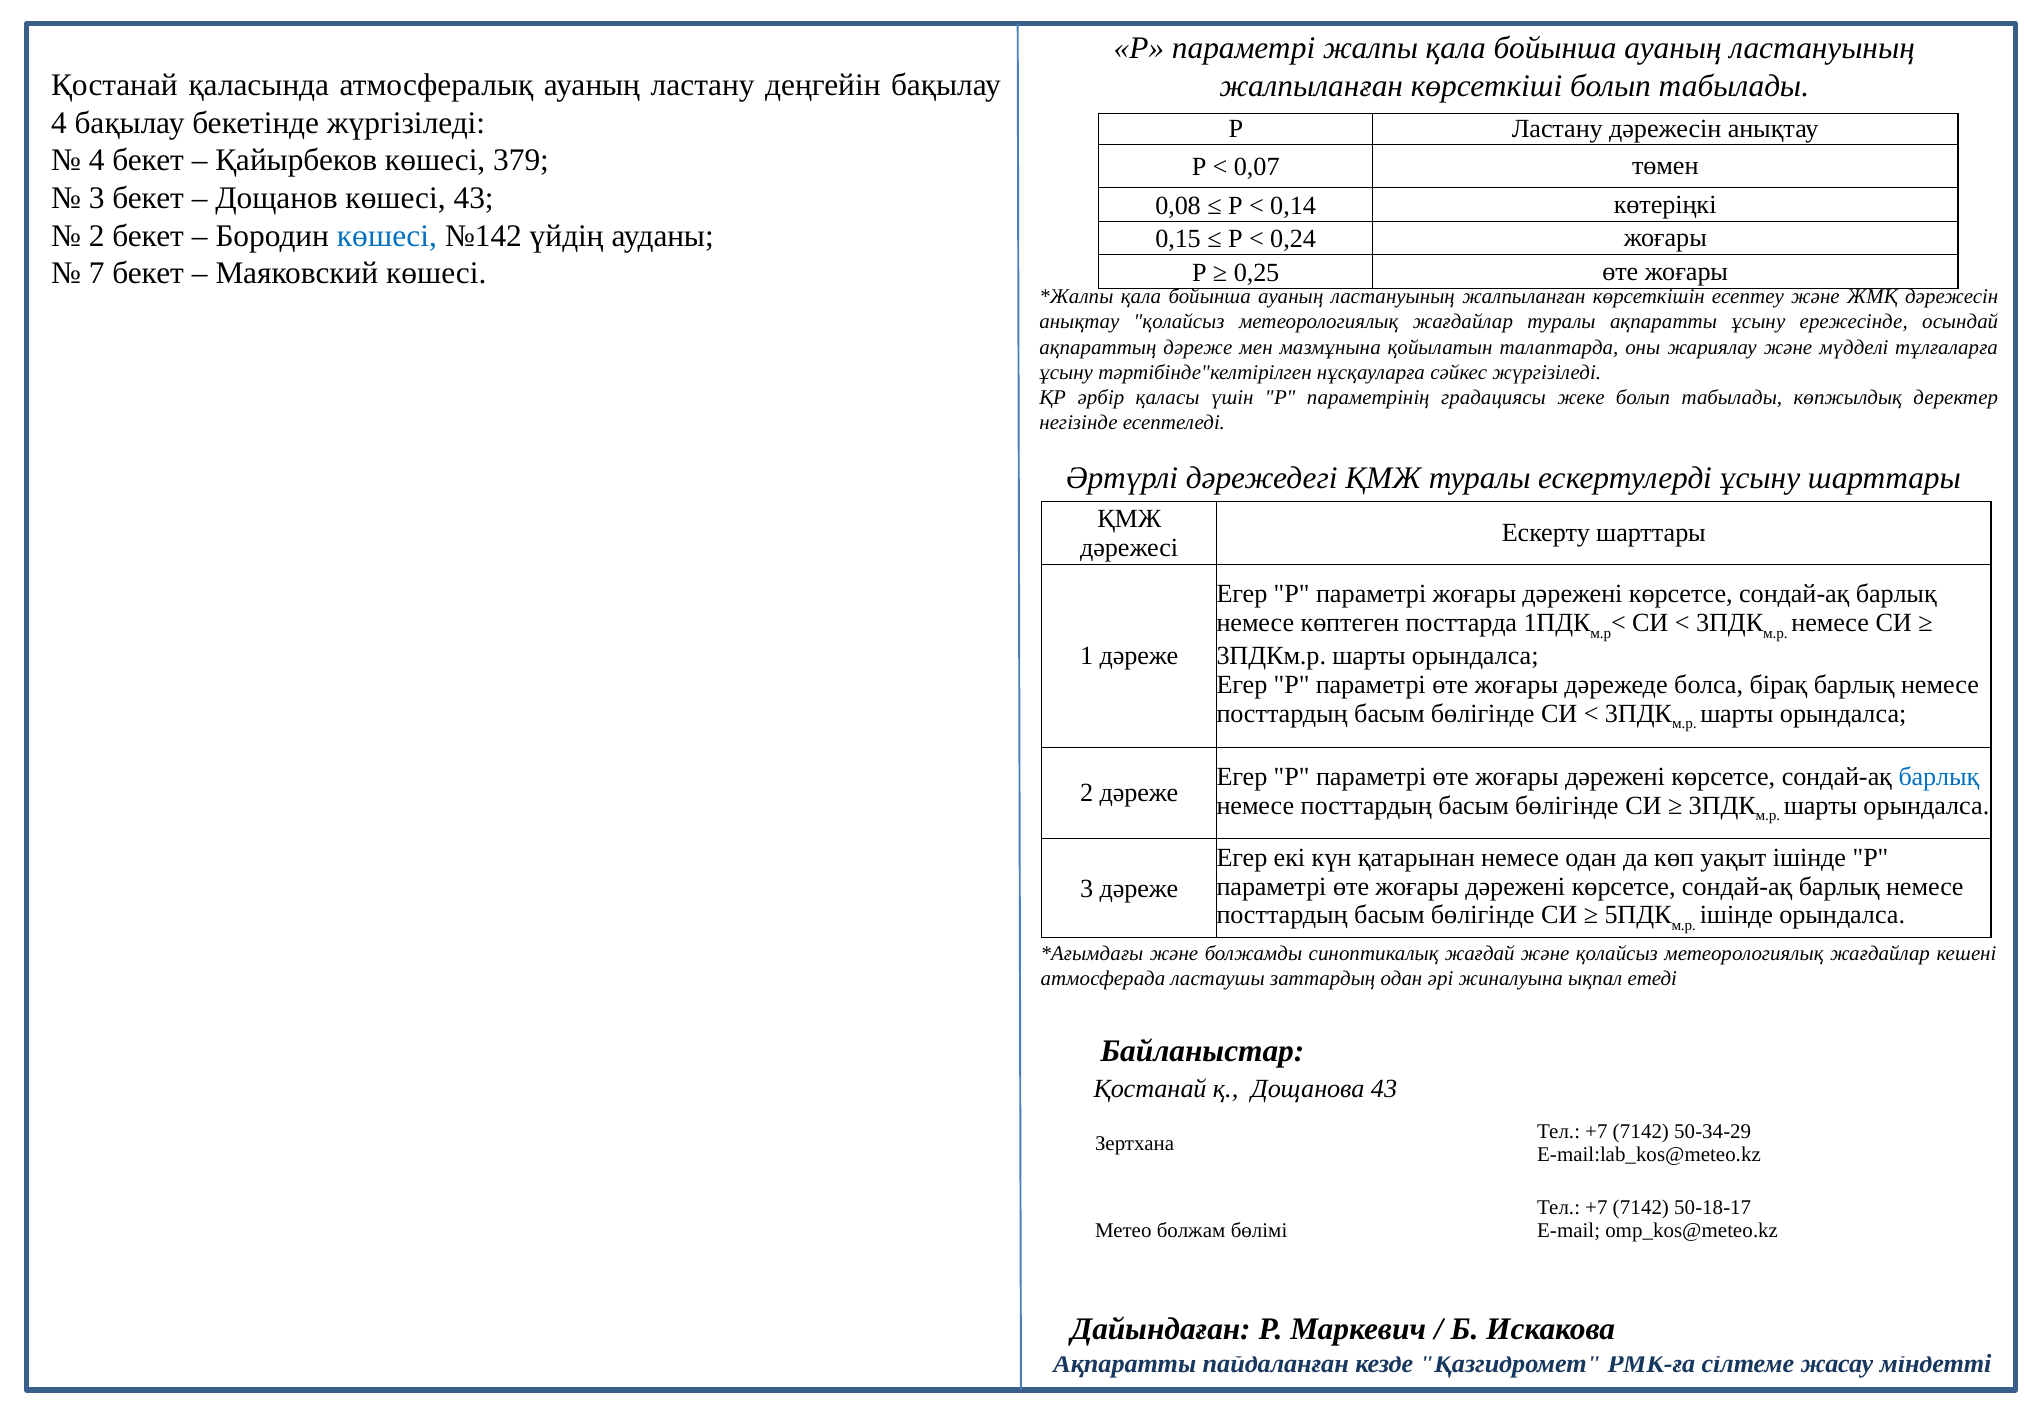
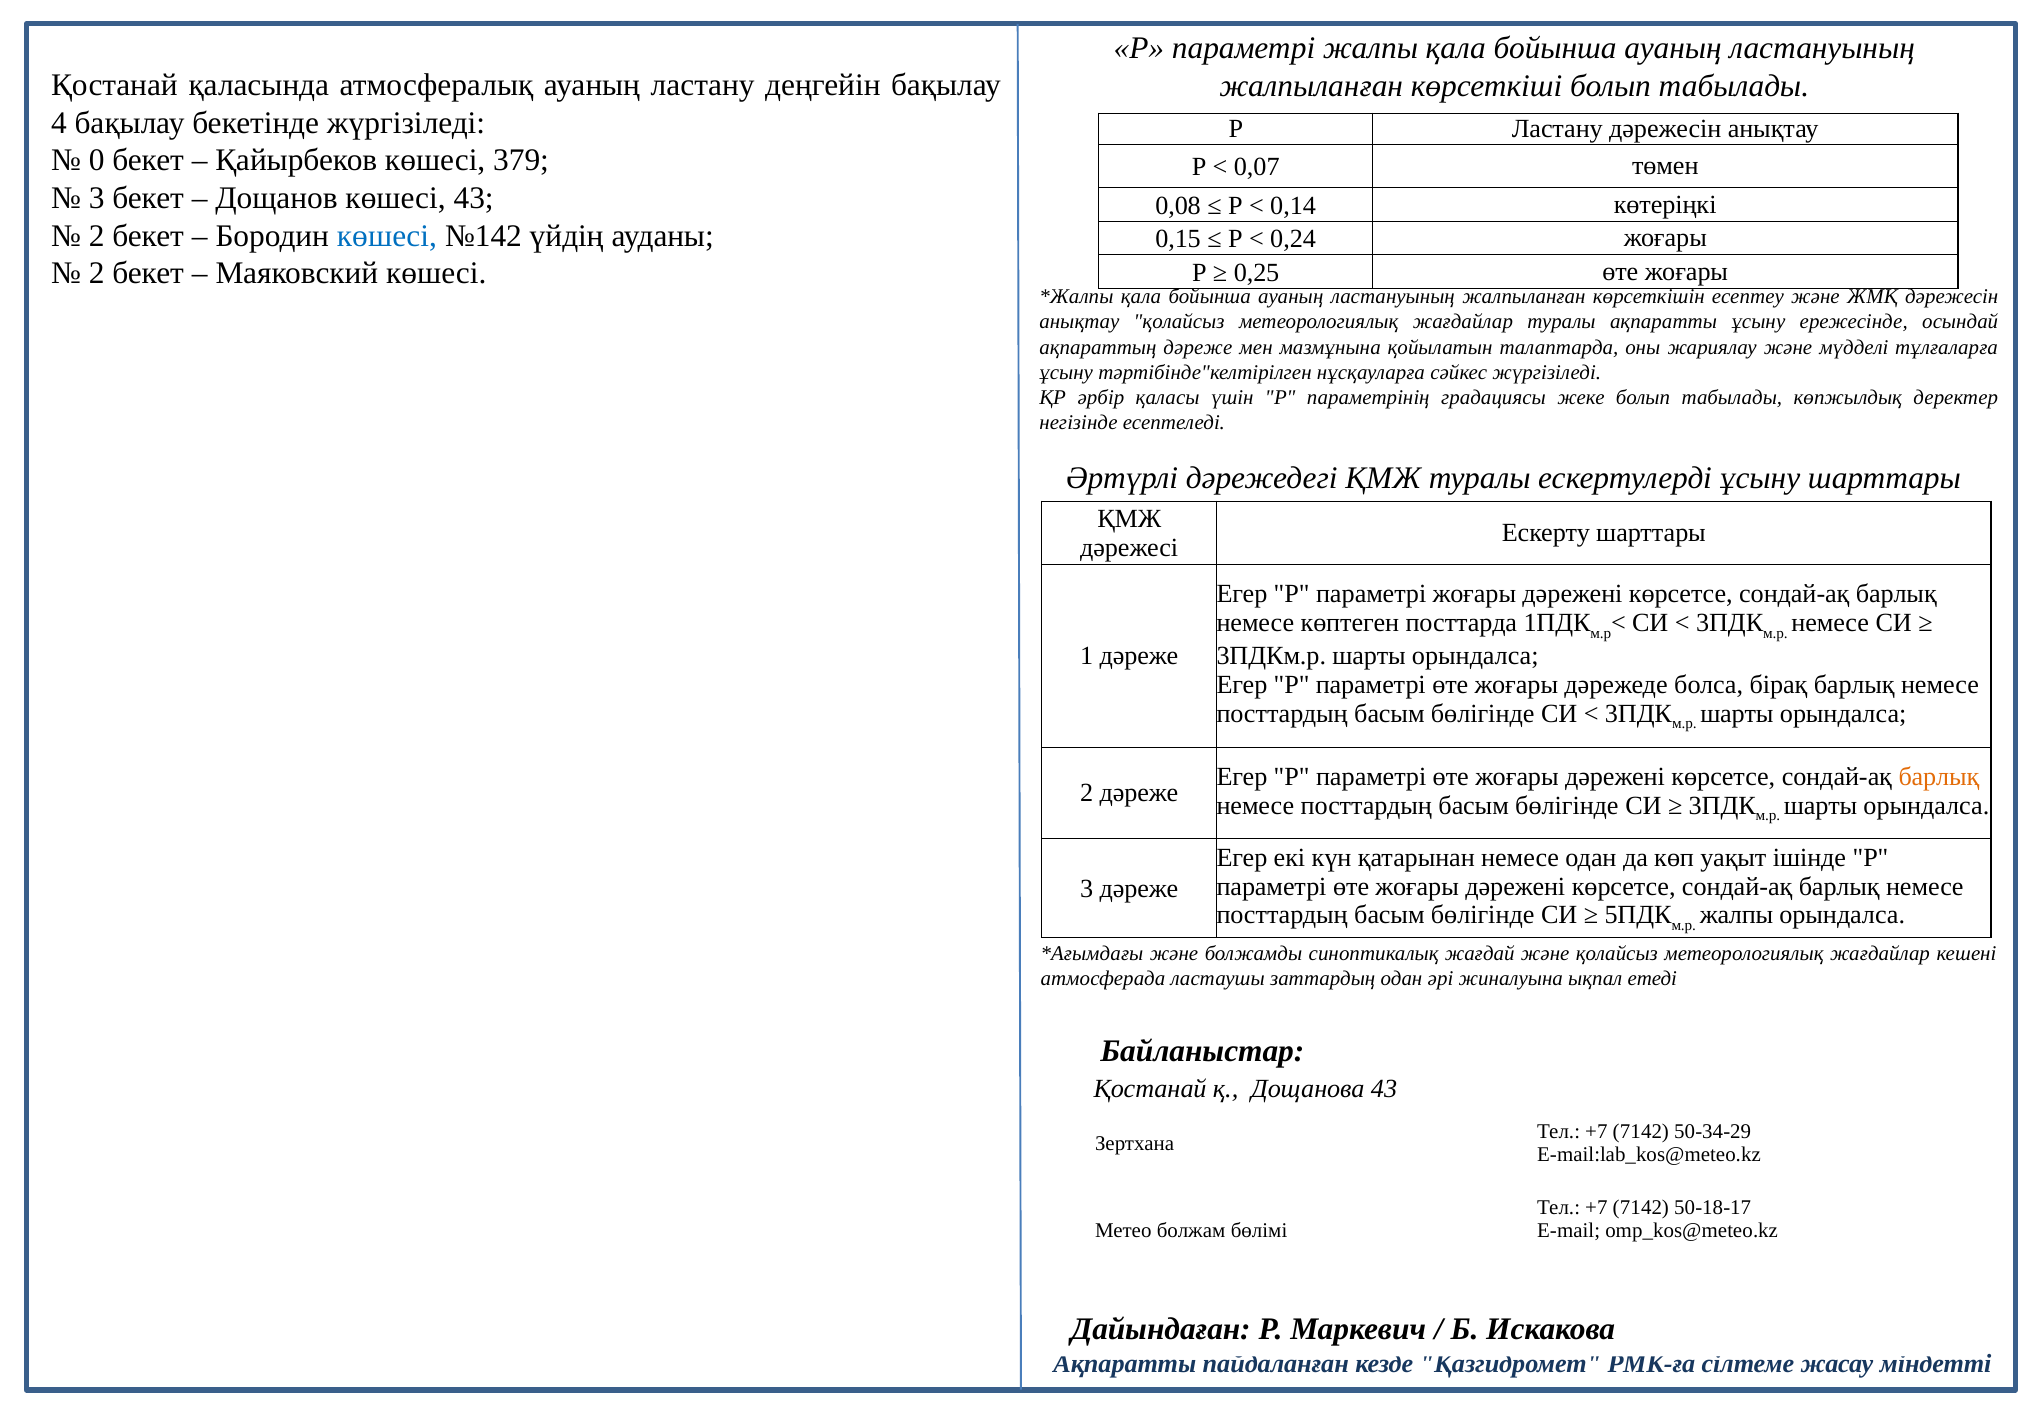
4 at (97, 160): 4 -> 0
7 at (97, 273): 7 -> 2
барлық at (1939, 777) colour: blue -> orange
ішінде at (1736, 915): ішінде -> жалпы
